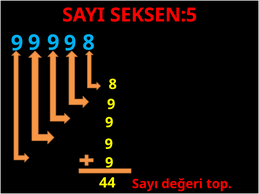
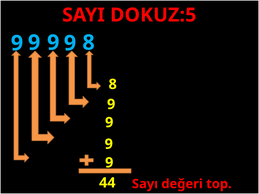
SEKSEN:5: SEKSEN:5 -> DOKUZ:5
